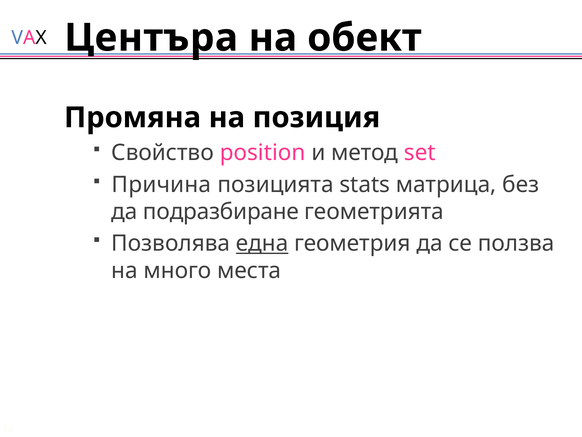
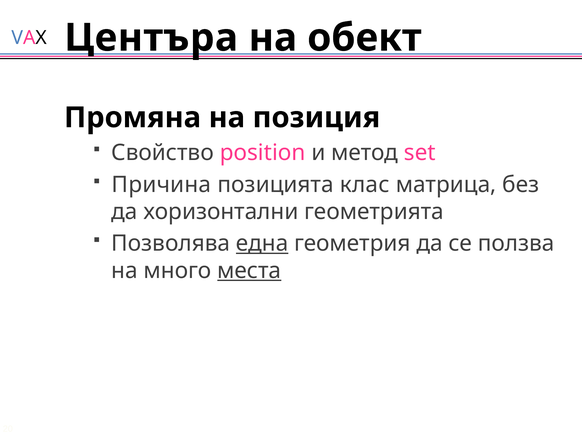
stats: stats -> клас
подразбиране: подразбиране -> хоризонтални
места underline: none -> present
